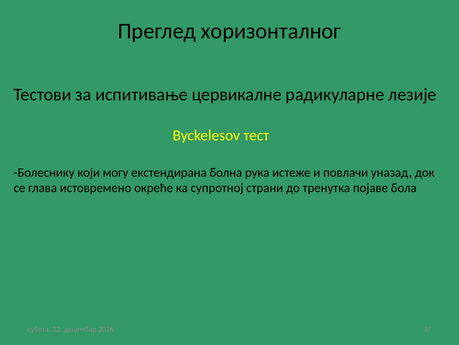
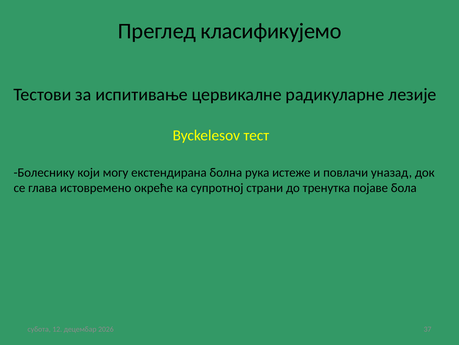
хоризонталног: хоризонталног -> класификујемо
